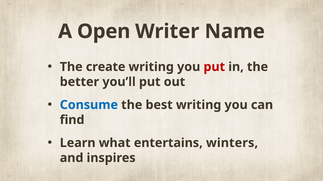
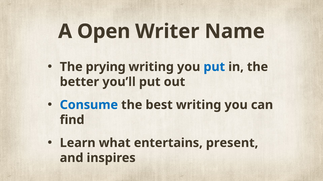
create: create -> prying
put at (214, 67) colour: red -> blue
winters: winters -> present
